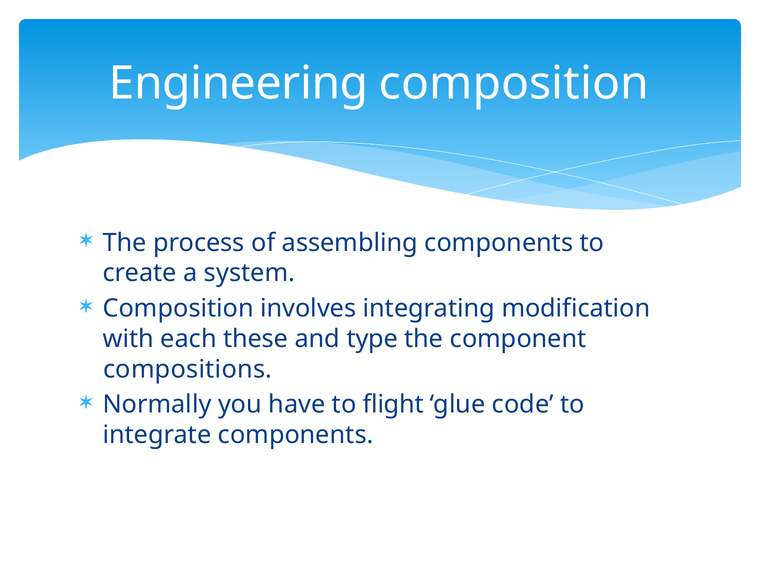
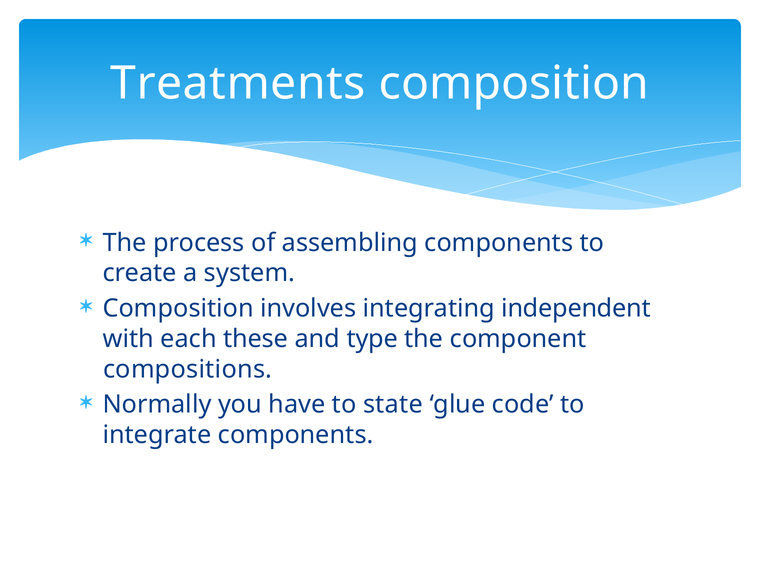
Engineering: Engineering -> Treatments
modification: modification -> independent
flight: flight -> state
